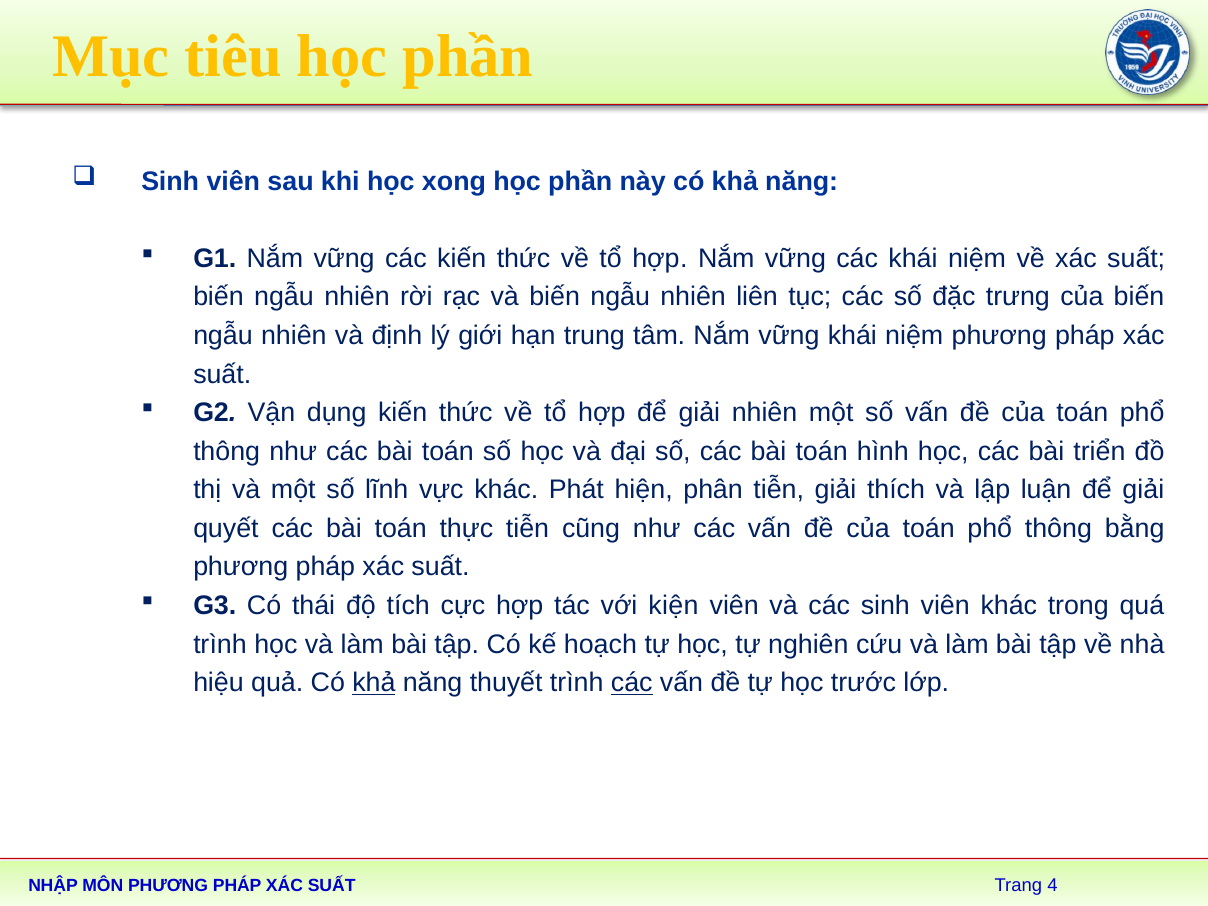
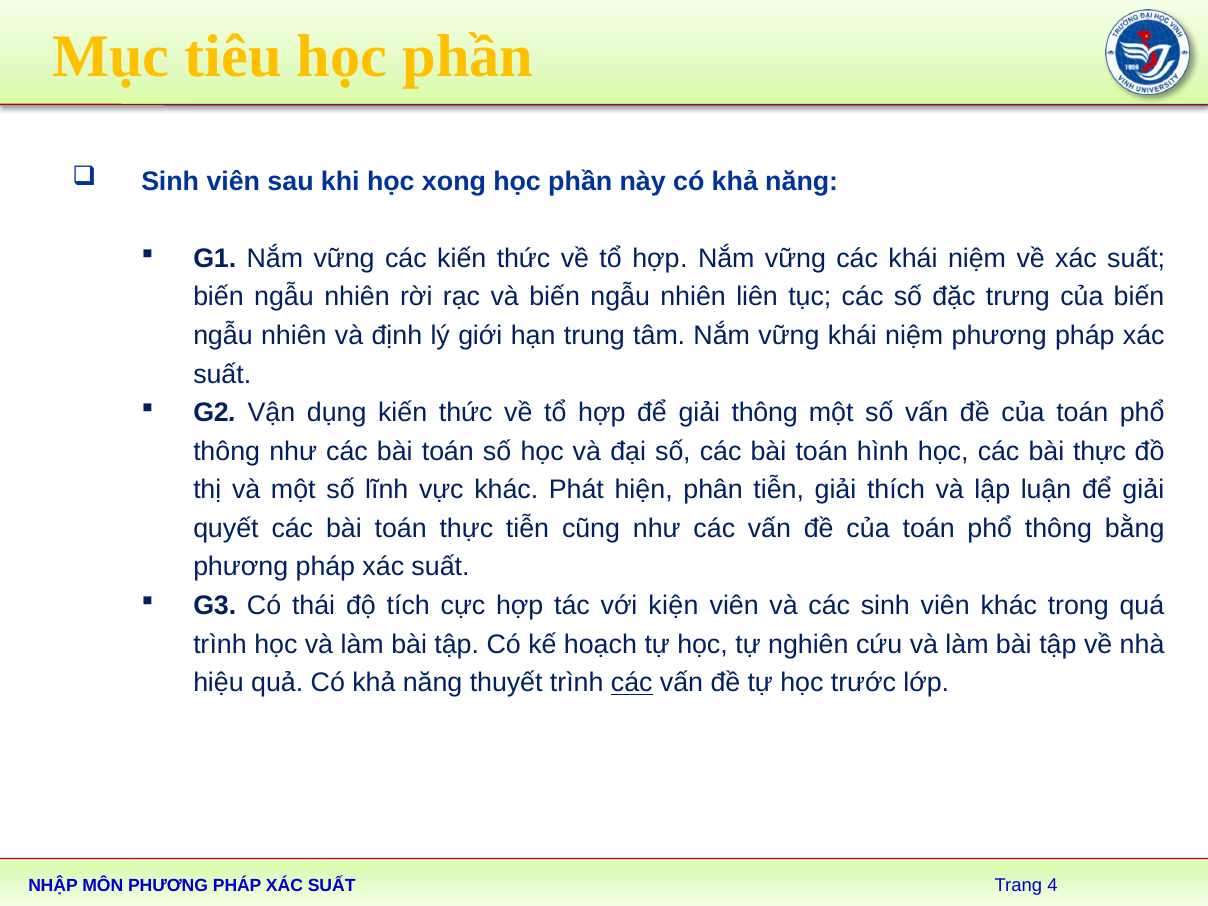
giải nhiên: nhiên -> thông
bài triển: triển -> thực
khả at (374, 683) underline: present -> none
